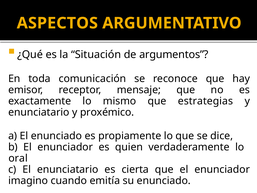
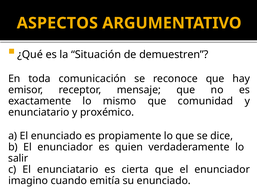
argumentos: argumentos -> demuestren
estrategias: estrategias -> comunidad
oral: oral -> salir
